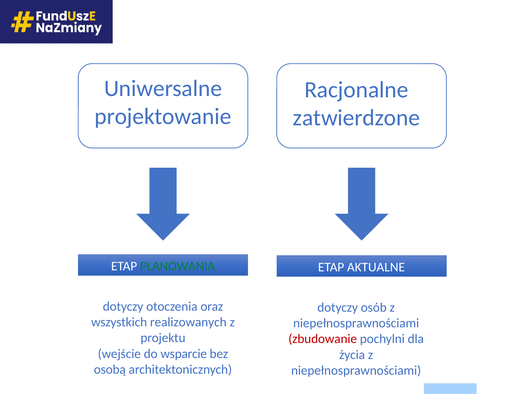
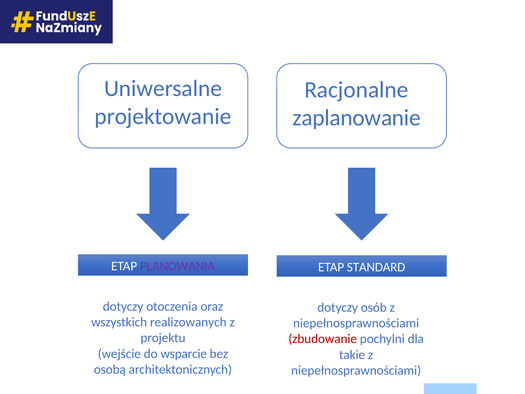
zatwierdzone: zatwierdzone -> zaplanowanie
PLANOWANIA colour: green -> purple
AKTUALNE: AKTUALNE -> STANDARD
życia: życia -> takie
